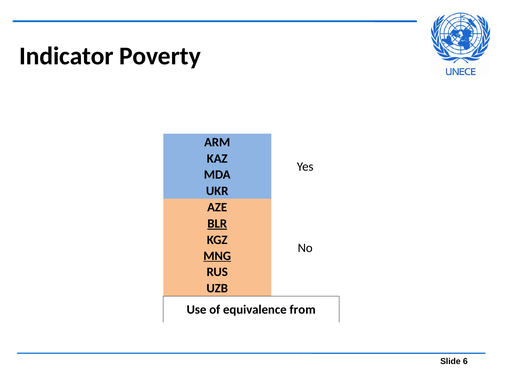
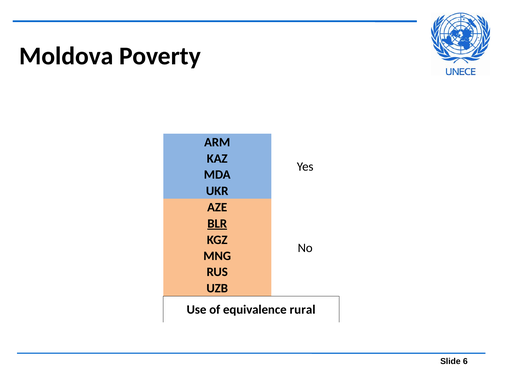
Indicator: Indicator -> Moldova
MNG underline: present -> none
from: from -> rural
